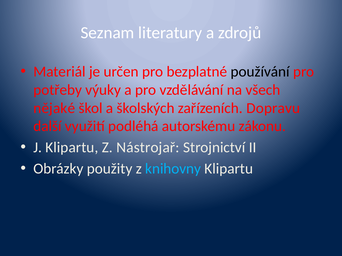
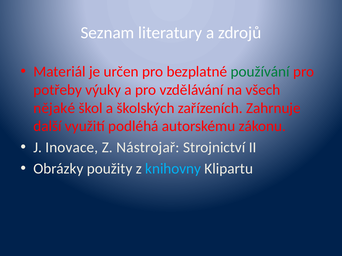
používání colour: black -> green
Dopravu: Dopravu -> Zahrnuje
J Klipartu: Klipartu -> Inovace
